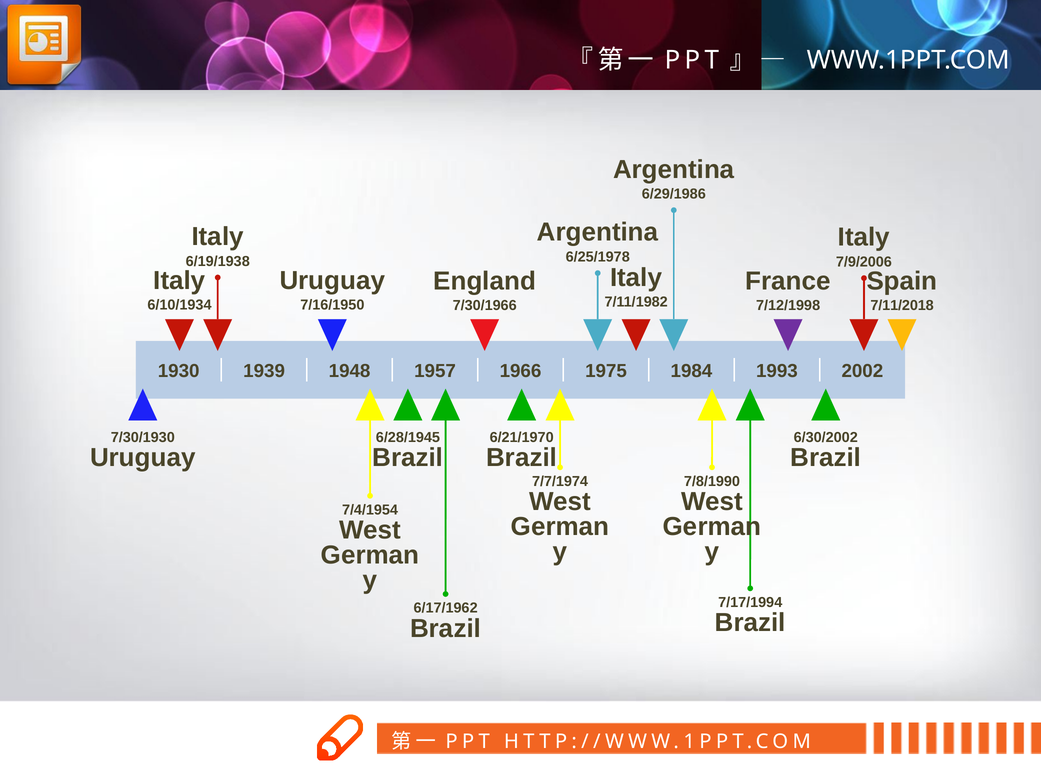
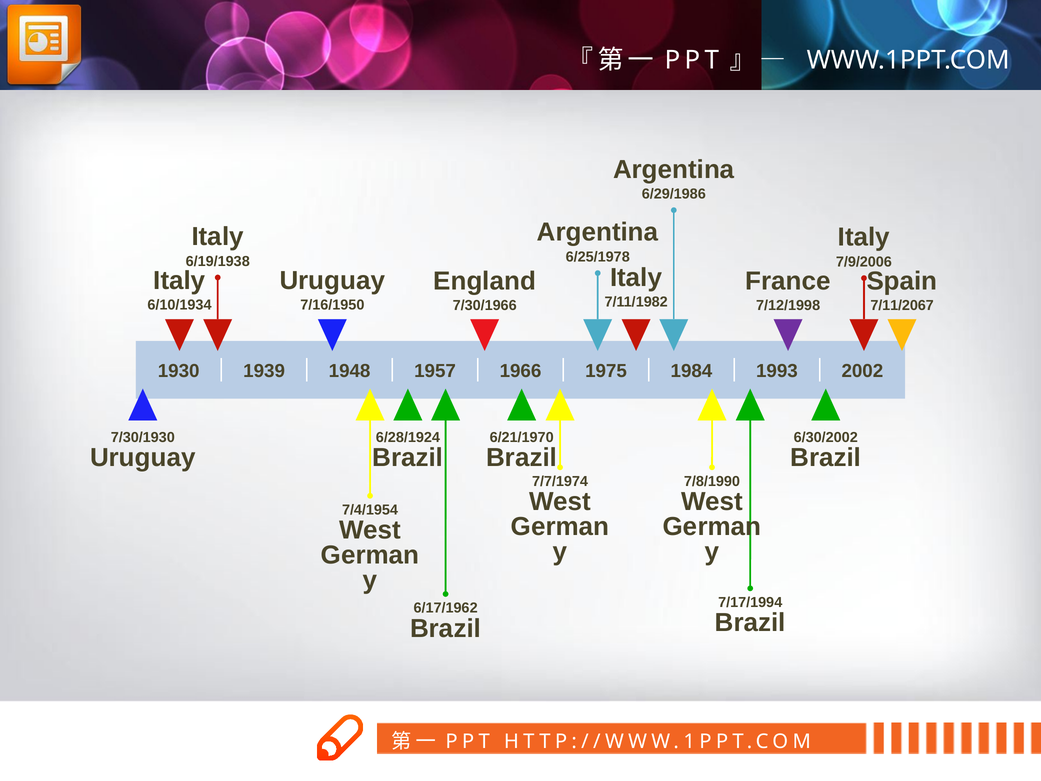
7/11/2018: 7/11/2018 -> 7/11/2067
6/28/1945: 6/28/1945 -> 6/28/1924
